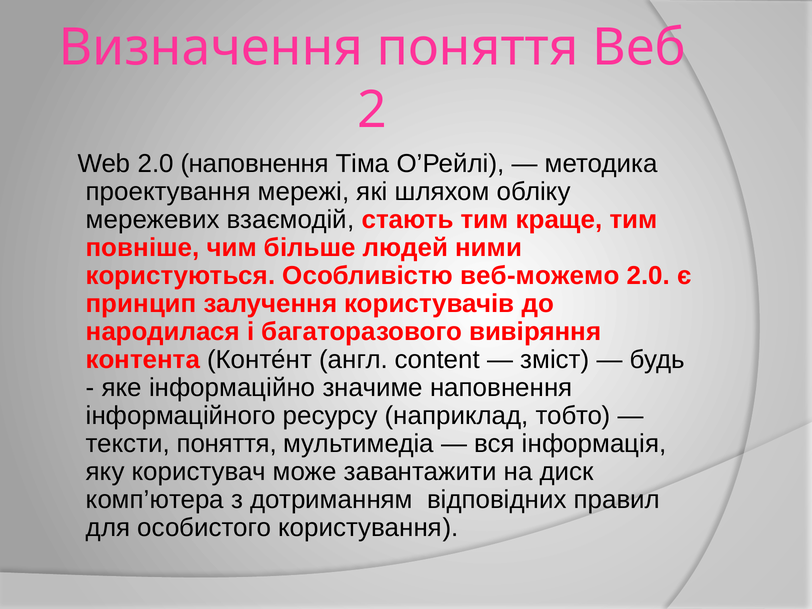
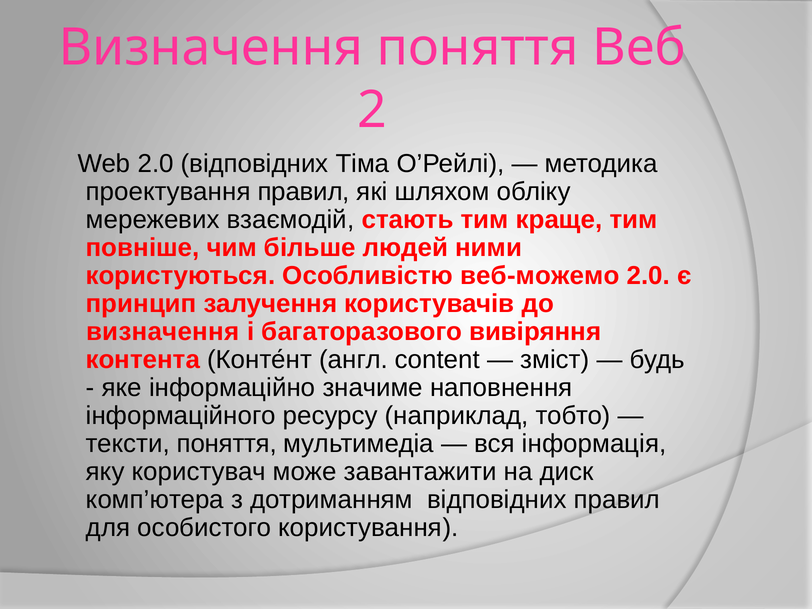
2.0 наповнення: наповнення -> відповідних
проектування мережі: мережі -> правил
народилася at (163, 331): народилася -> визначення
